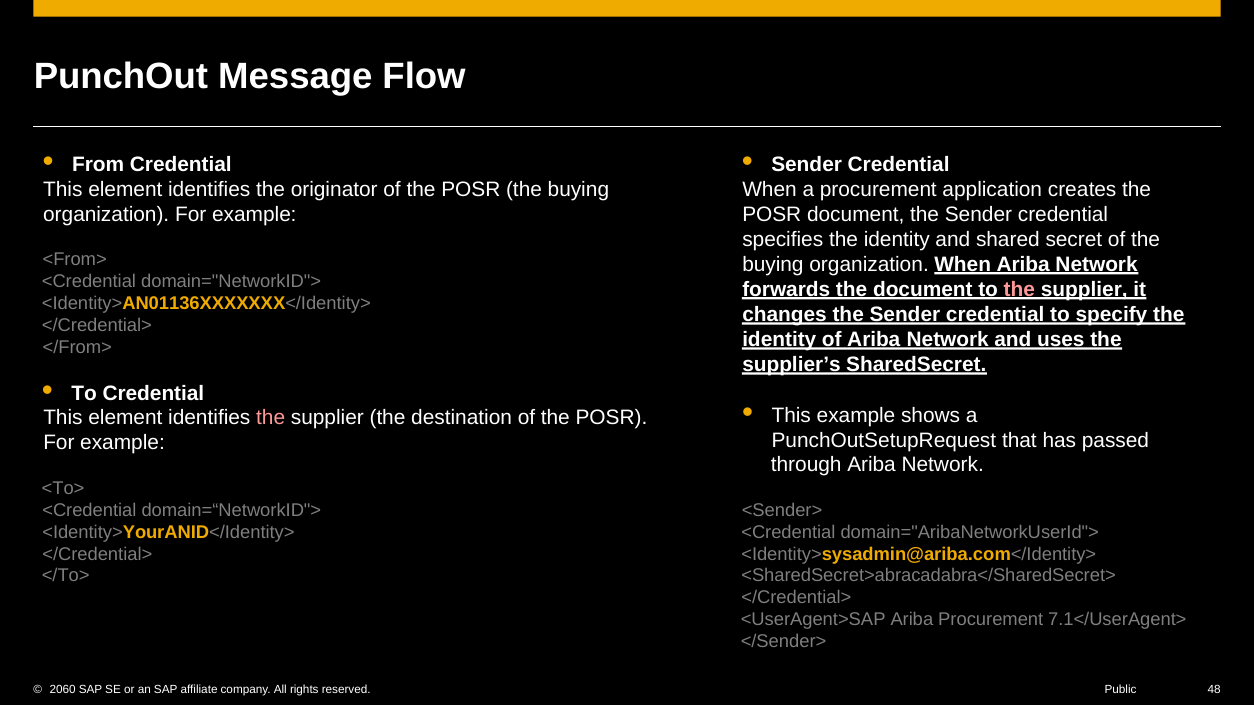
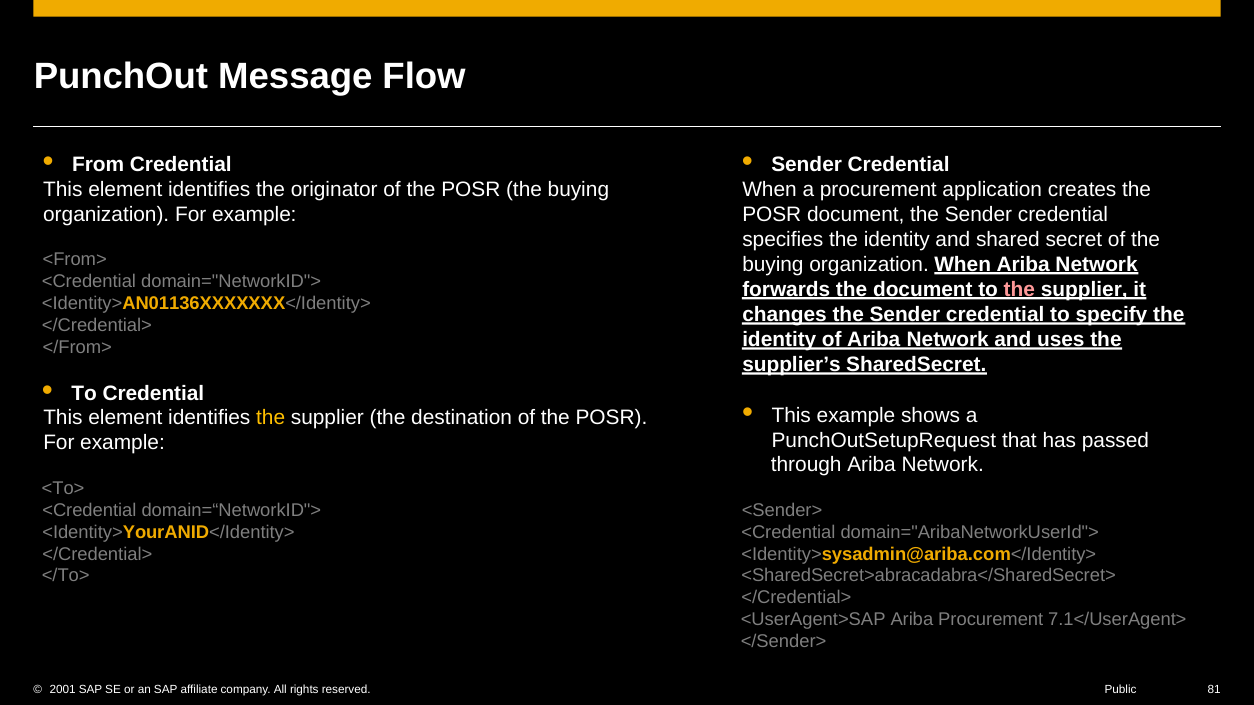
the at (271, 418) colour: pink -> yellow
2060: 2060 -> 2001
48: 48 -> 81
